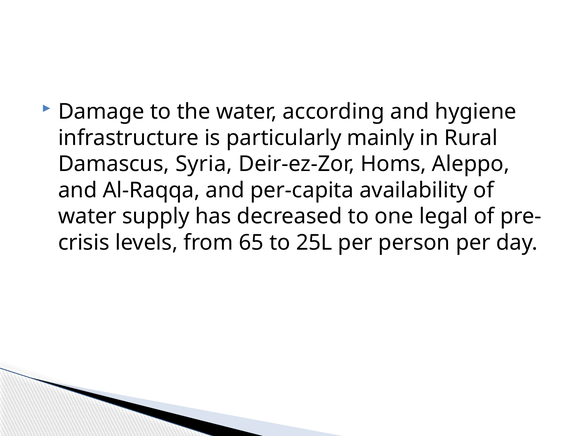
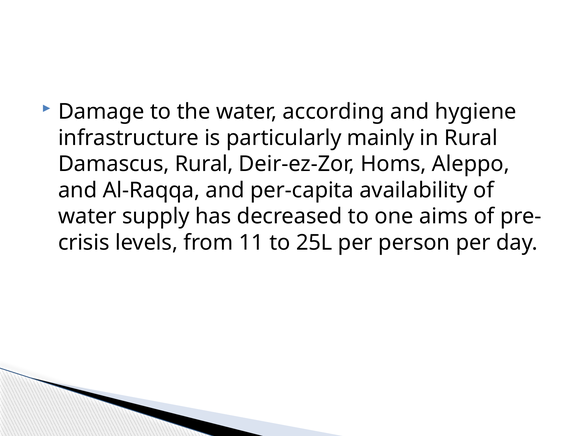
Damascus Syria: Syria -> Rural
legal: legal -> aims
65: 65 -> 11
